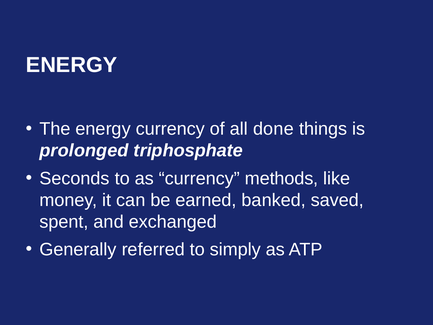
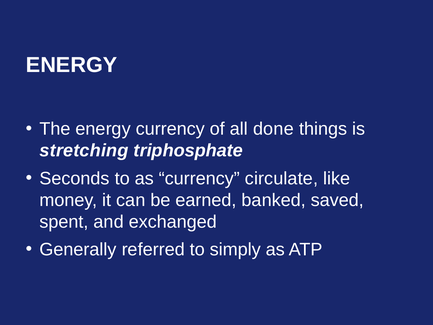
prolonged: prolonged -> stretching
methods: methods -> circulate
